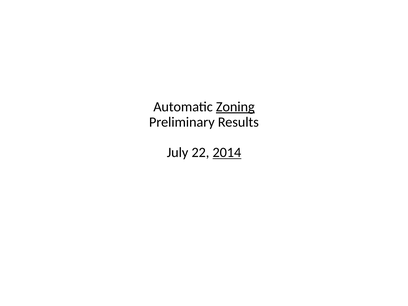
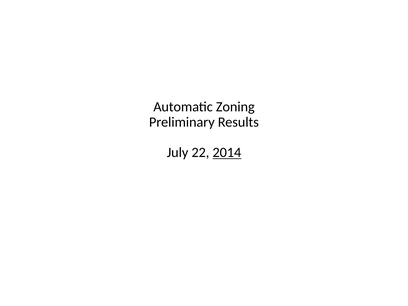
Zoning underline: present -> none
